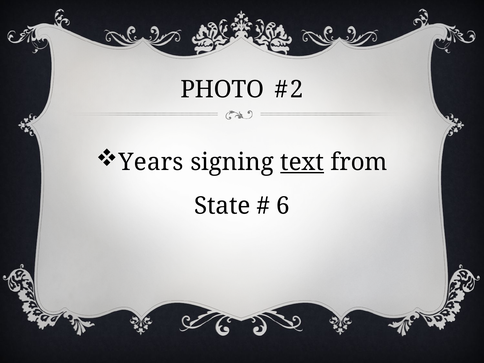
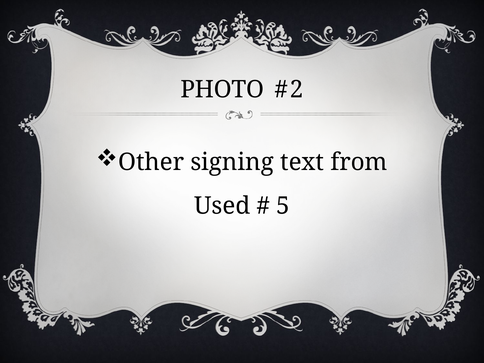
Years: Years -> Other
text underline: present -> none
State: State -> Used
6: 6 -> 5
